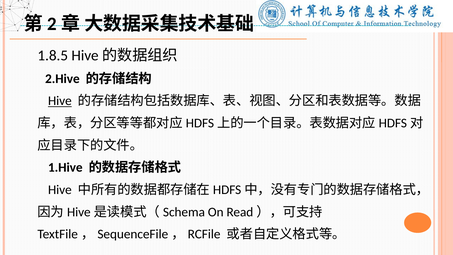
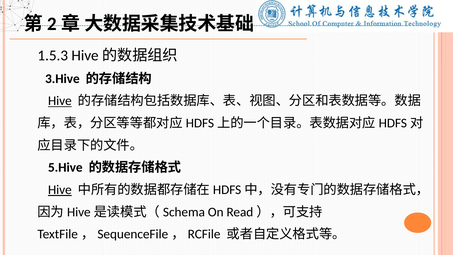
1.8.5: 1.8.5 -> 1.5.3
2.Hive: 2.Hive -> 3.Hive
1.Hive: 1.Hive -> 5.Hive
Hive at (60, 190) underline: none -> present
